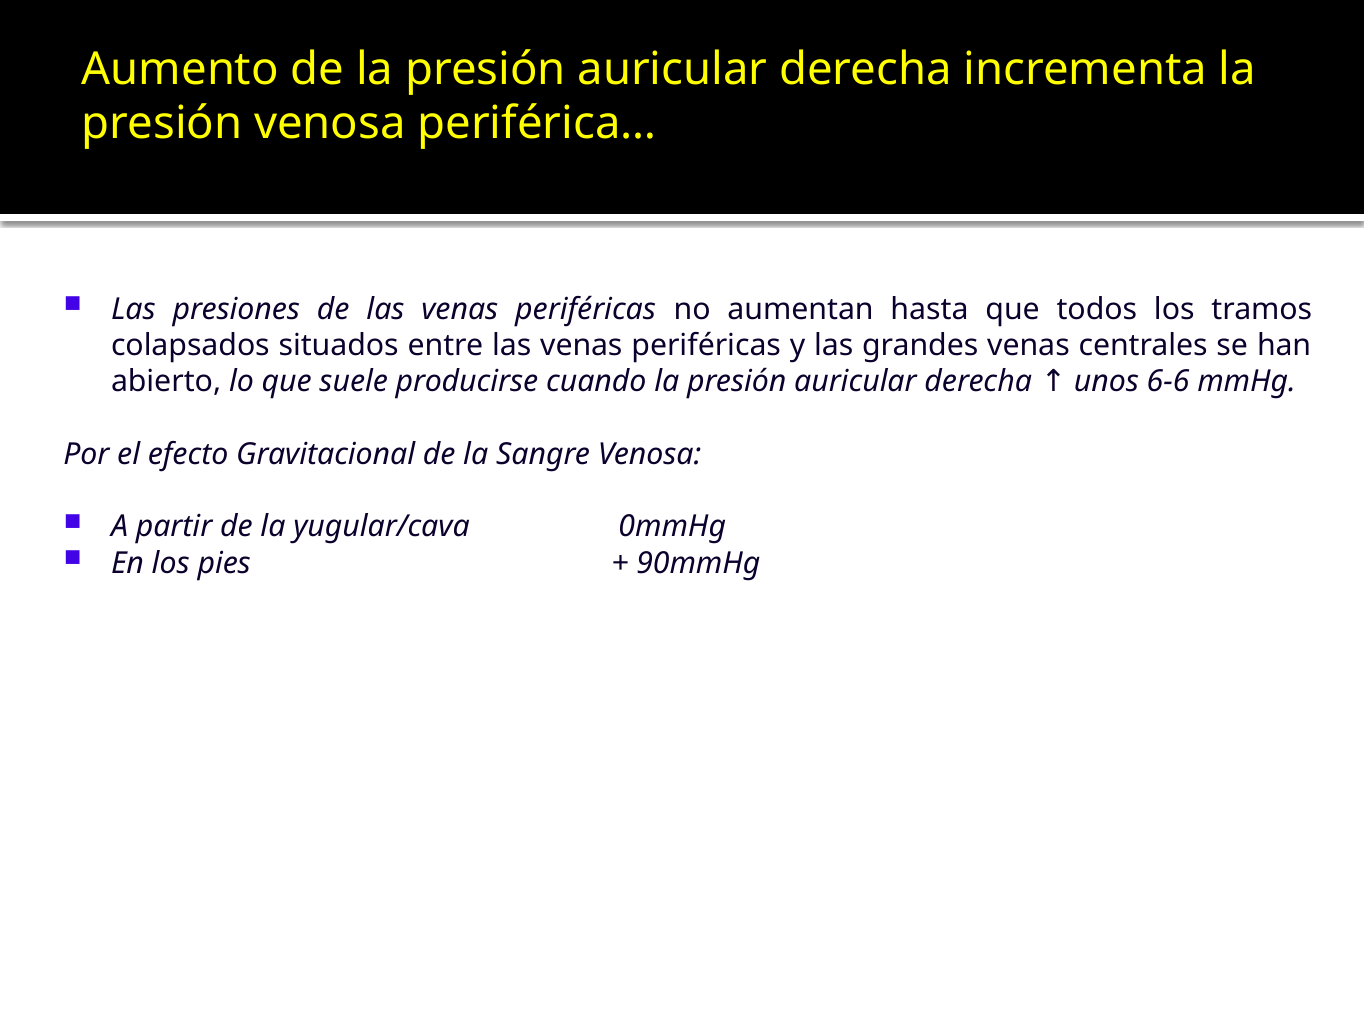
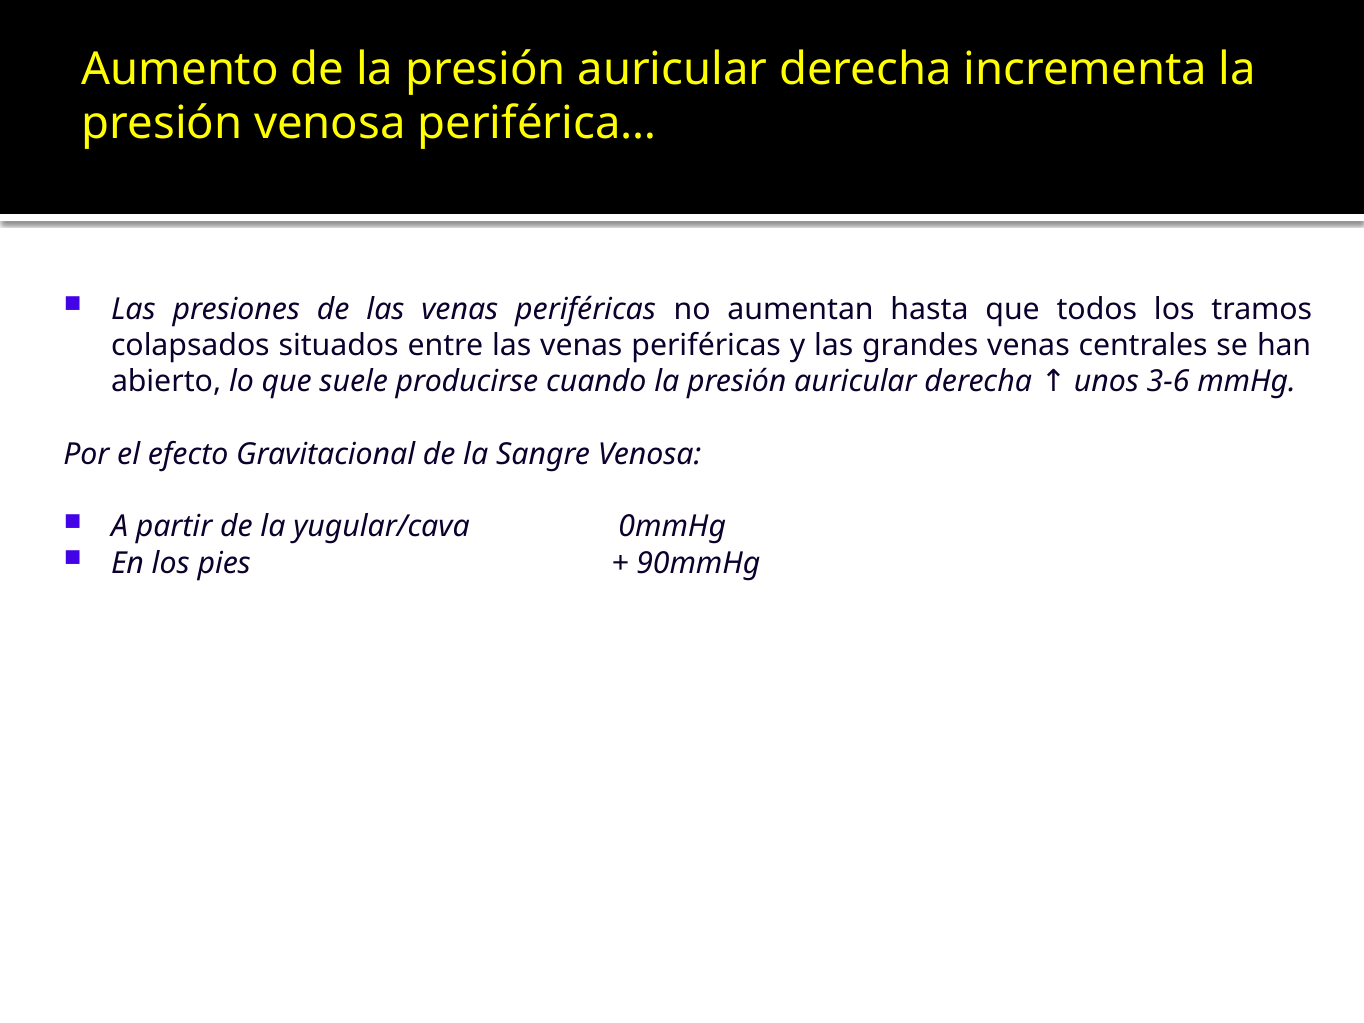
6-6: 6-6 -> 3-6
